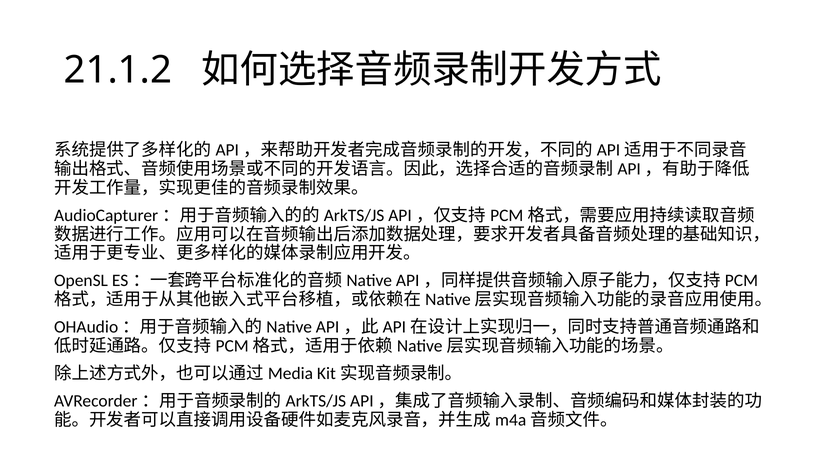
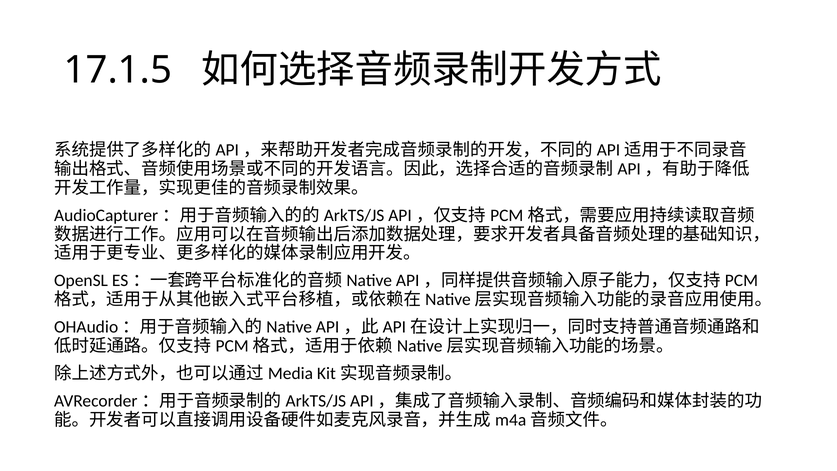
21.1.2: 21.1.2 -> 17.1.5
